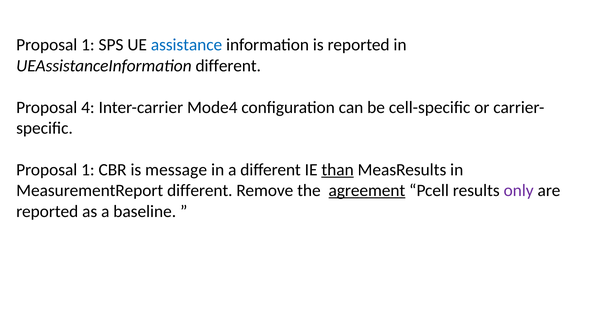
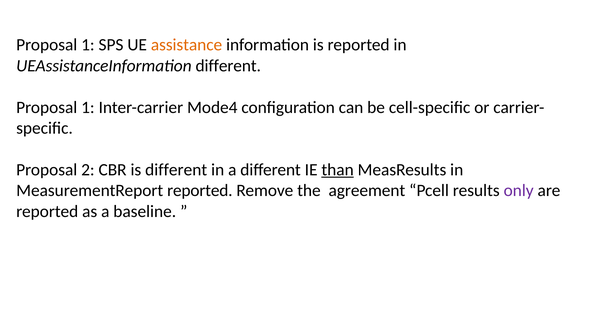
assistance colour: blue -> orange
4 at (88, 108): 4 -> 1
1 at (88, 170): 1 -> 2
is message: message -> different
MeasurementReport different: different -> reported
agreement underline: present -> none
